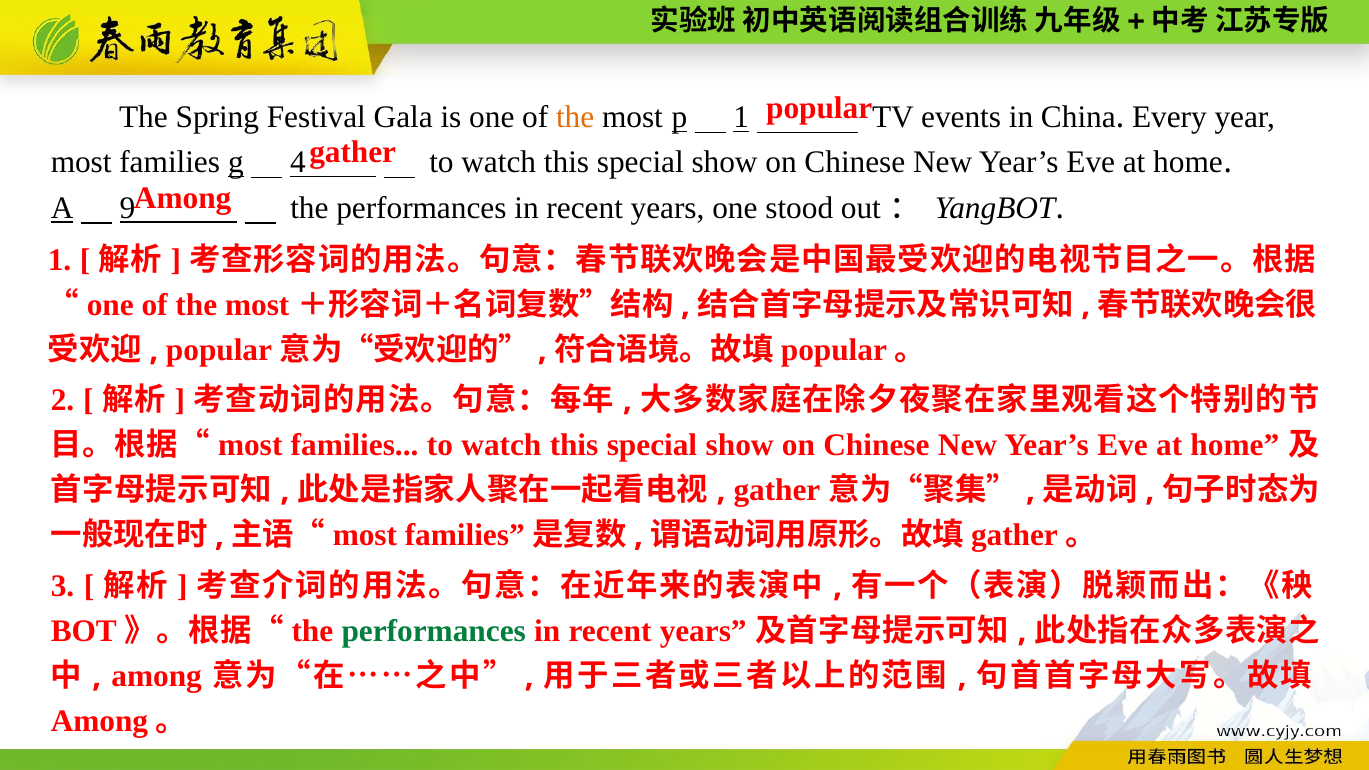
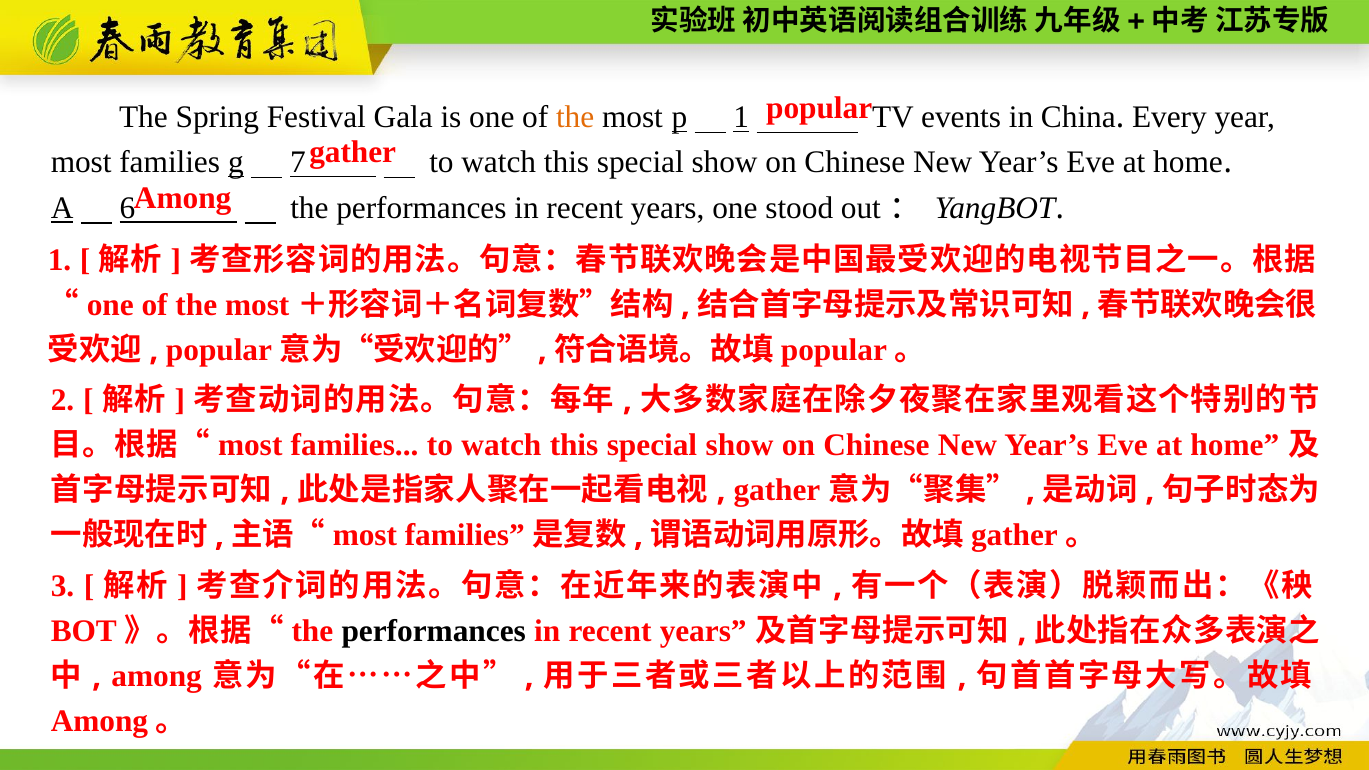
4: 4 -> 7
9: 9 -> 6
performances at (434, 631) colour: green -> black
